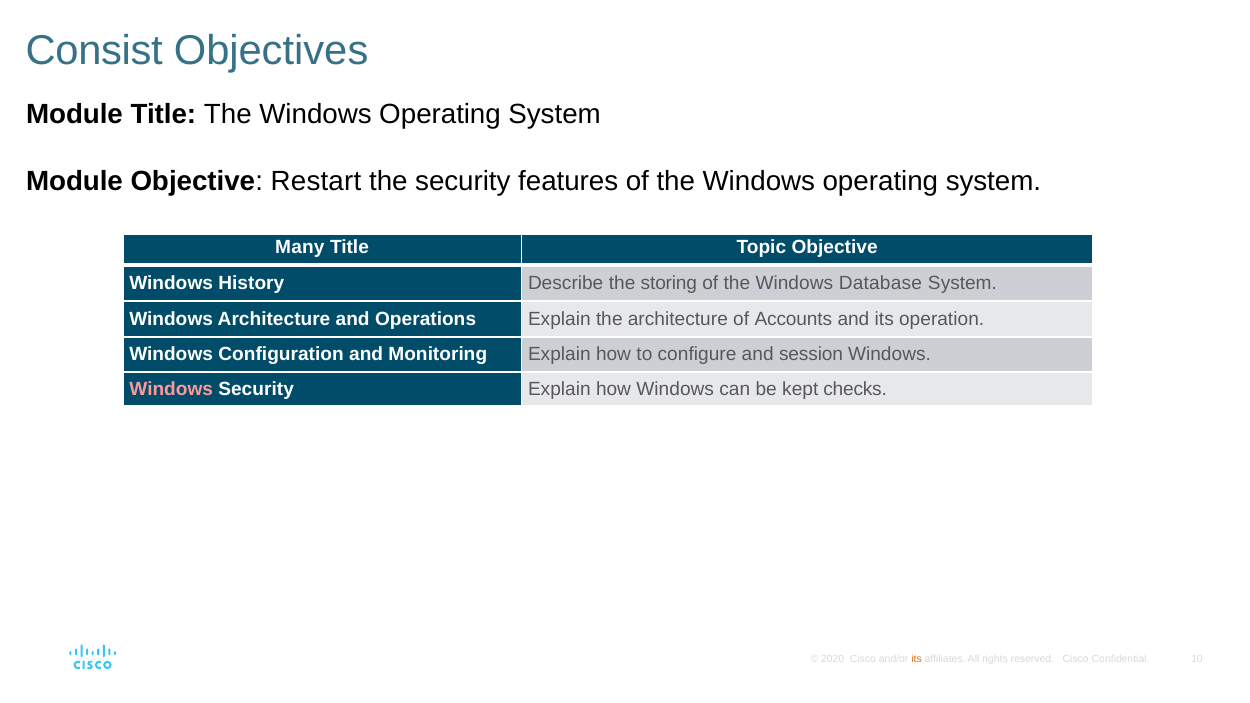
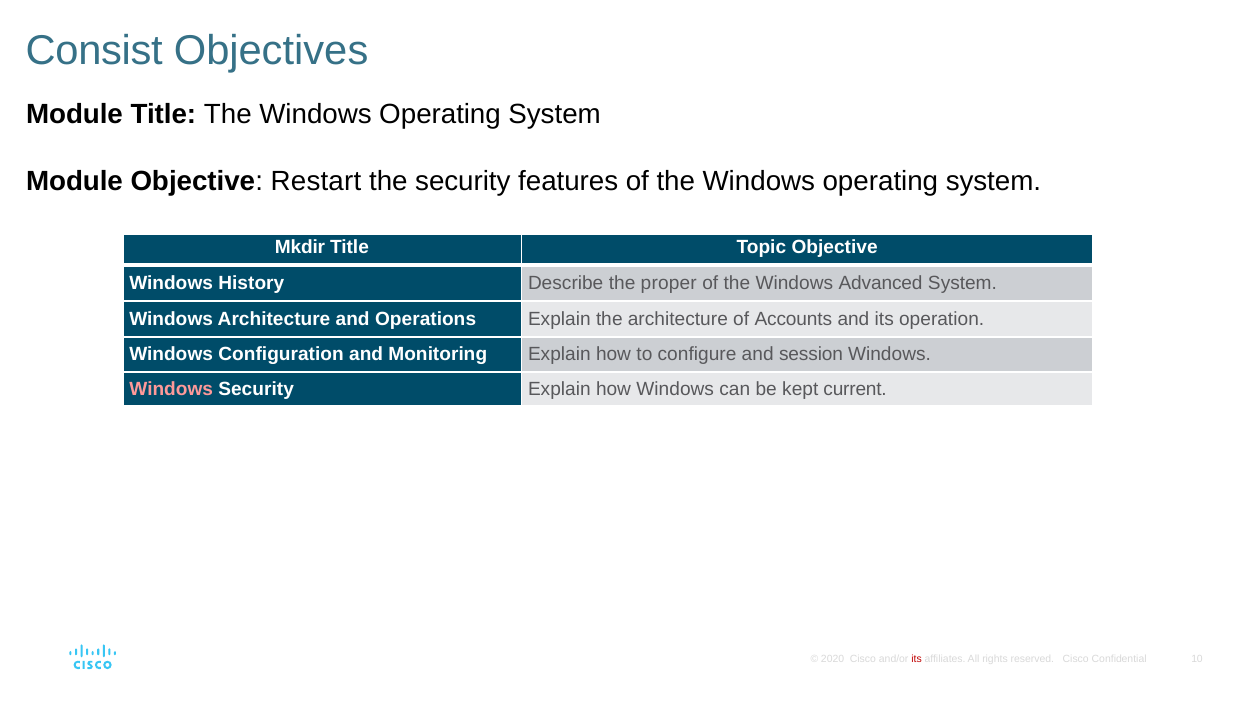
Many: Many -> Mkdir
storing: storing -> proper
Database: Database -> Advanced
checks: checks -> current
its at (917, 660) colour: orange -> red
